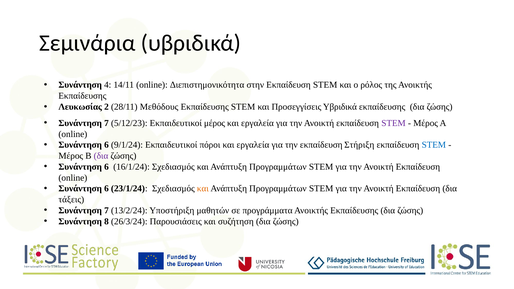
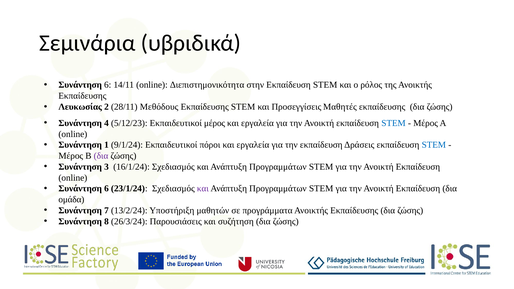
4 at (108, 85): 4 -> 6
Προσεγγίσεις Υβριδικά: Υβριδικά -> Μαθητές
7 at (106, 123): 7 -> 4
STEM at (394, 123) colour: purple -> blue
6 at (106, 145): 6 -> 1
Στήριξη: Στήριξη -> Δράσεις
6 at (106, 167): 6 -> 3
και at (203, 189) colour: orange -> purple
τάξεις: τάξεις -> ομάδα
